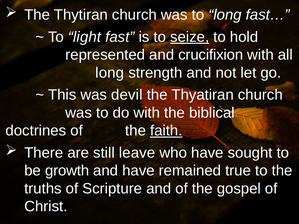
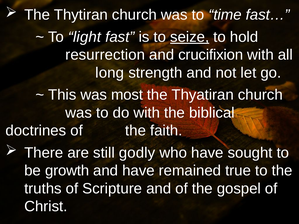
to long: long -> time
represented: represented -> resurrection
devil: devil -> most
faith underline: present -> none
leave: leave -> godly
